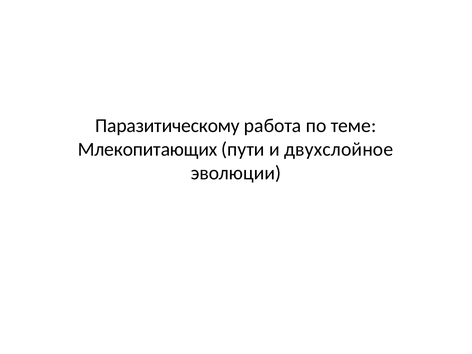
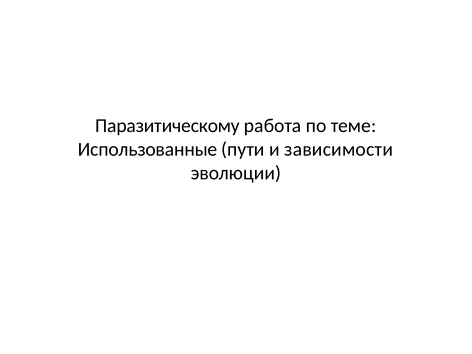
Млекопитающих: Млекопитающих -> Использованные
двухслойное: двухслойное -> зависимости
